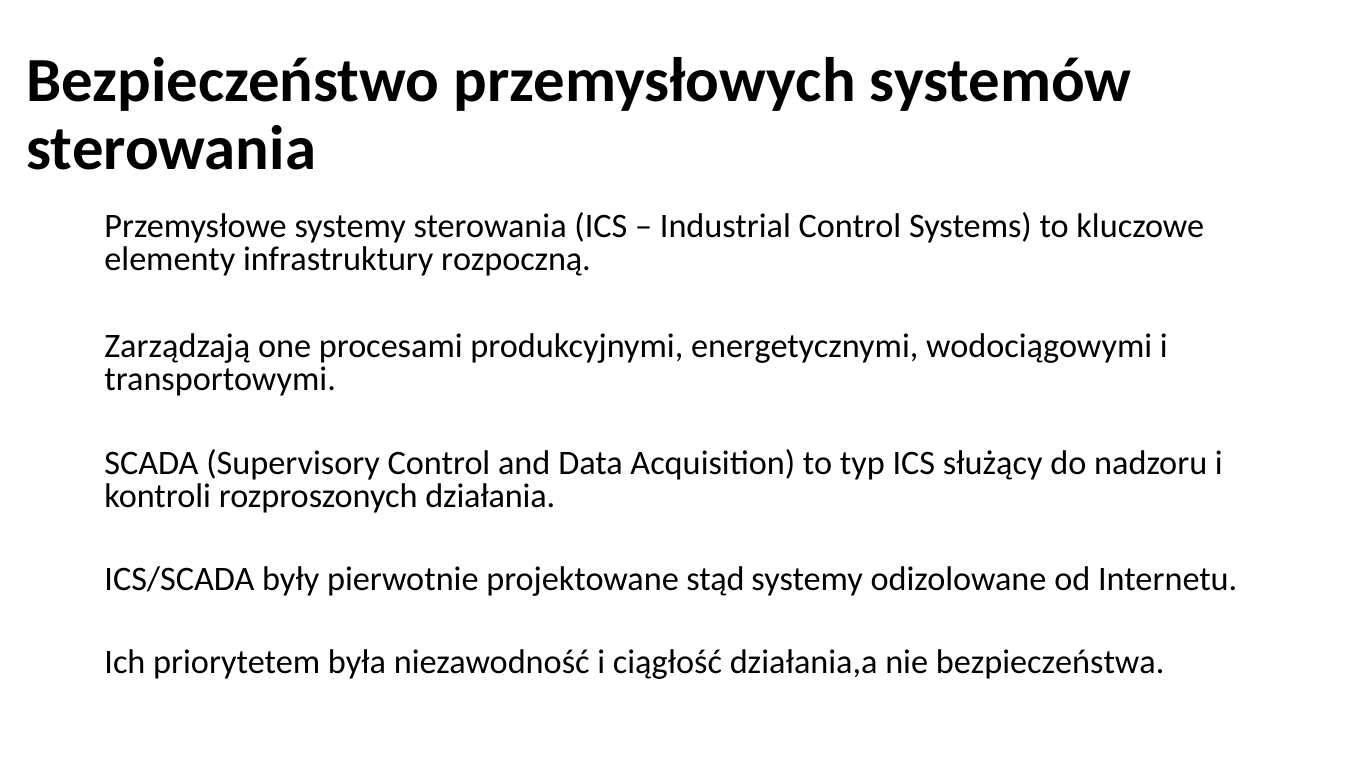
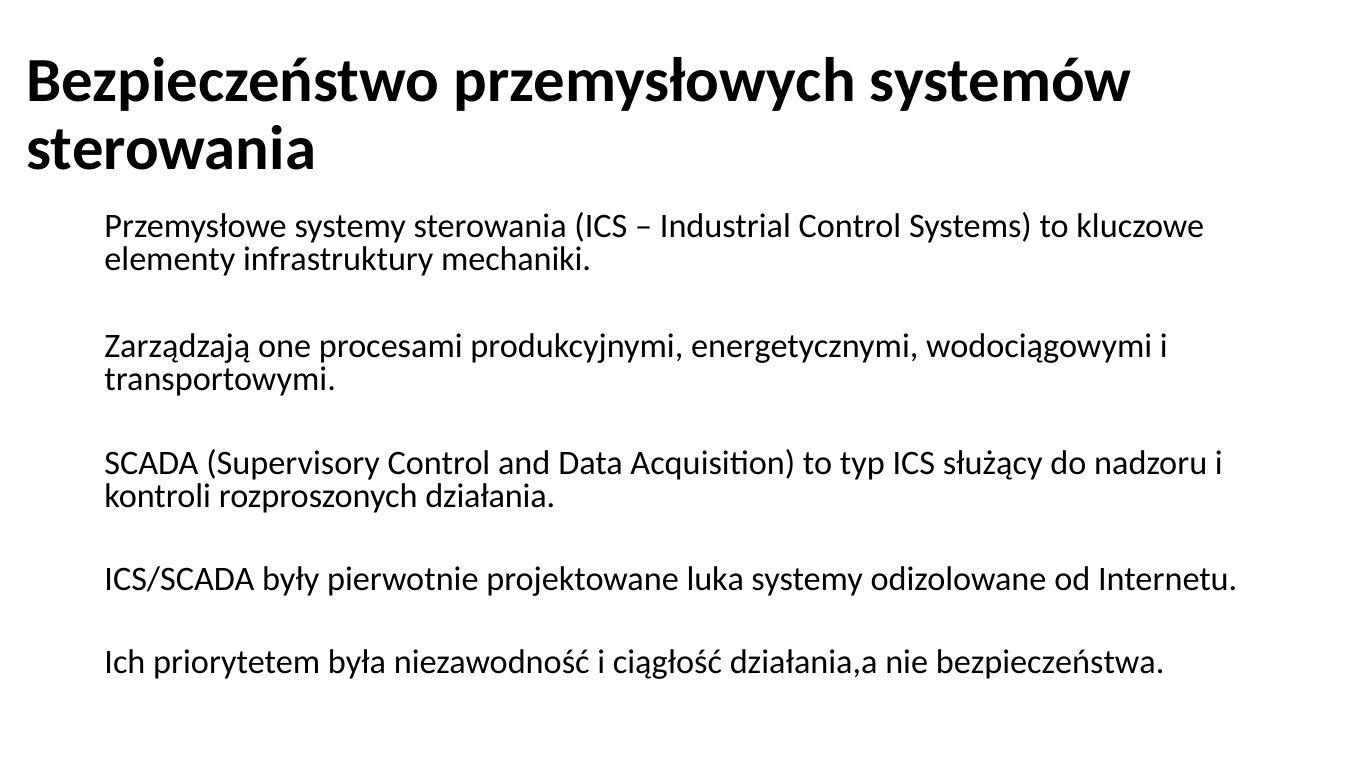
rozpoczną: rozpoczną -> mechaniki
stąd: stąd -> luka
